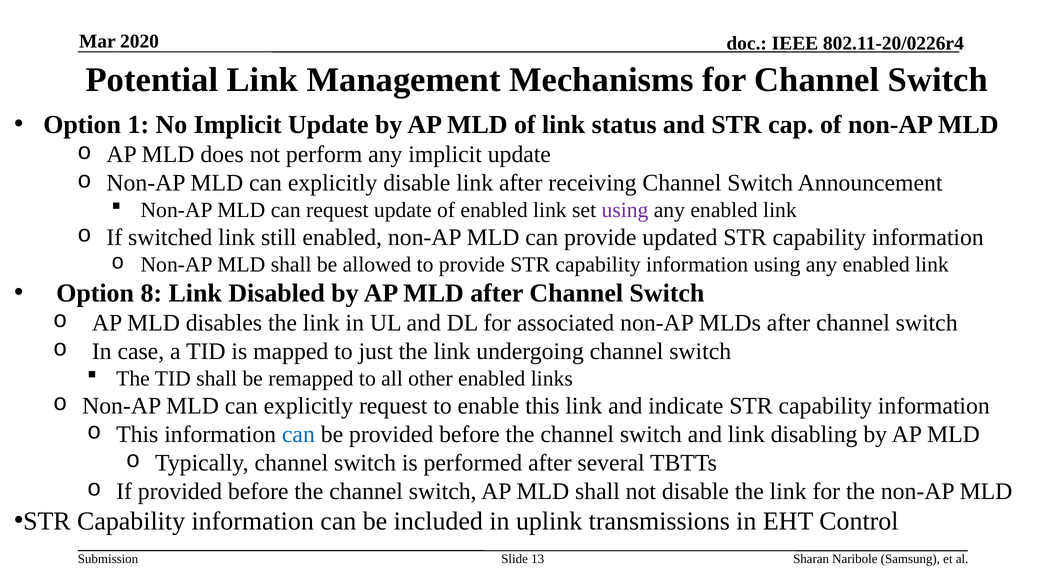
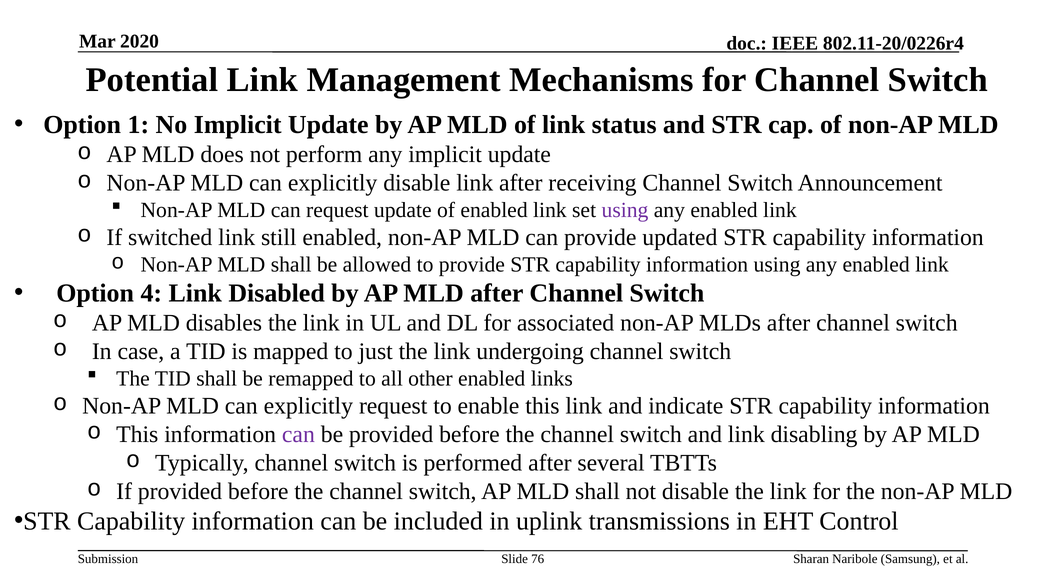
8: 8 -> 4
can at (298, 434) colour: blue -> purple
13: 13 -> 76
